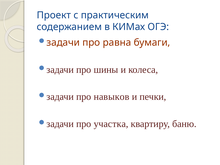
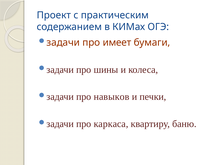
равна: равна -> имеет
участка: участка -> каркаса
